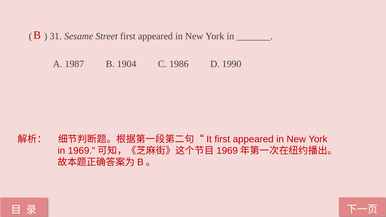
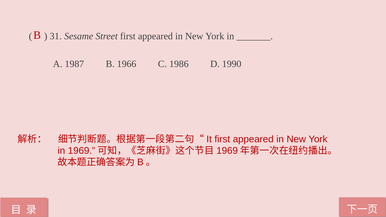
1904: 1904 -> 1966
